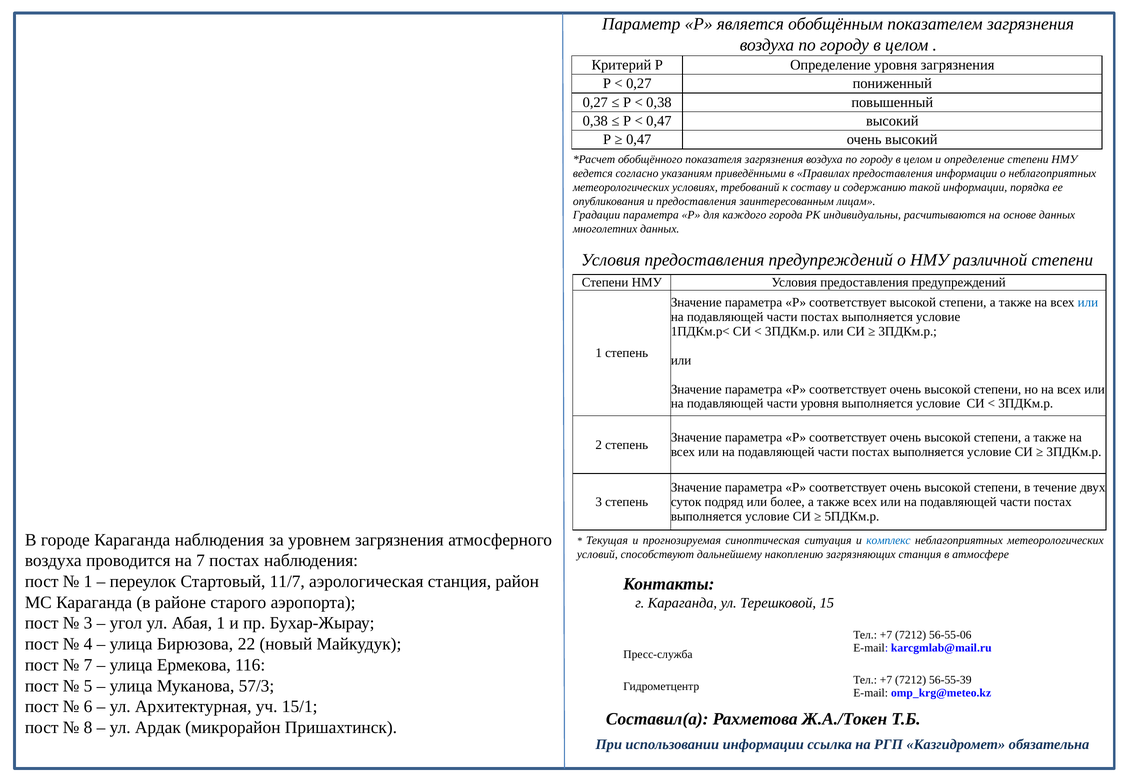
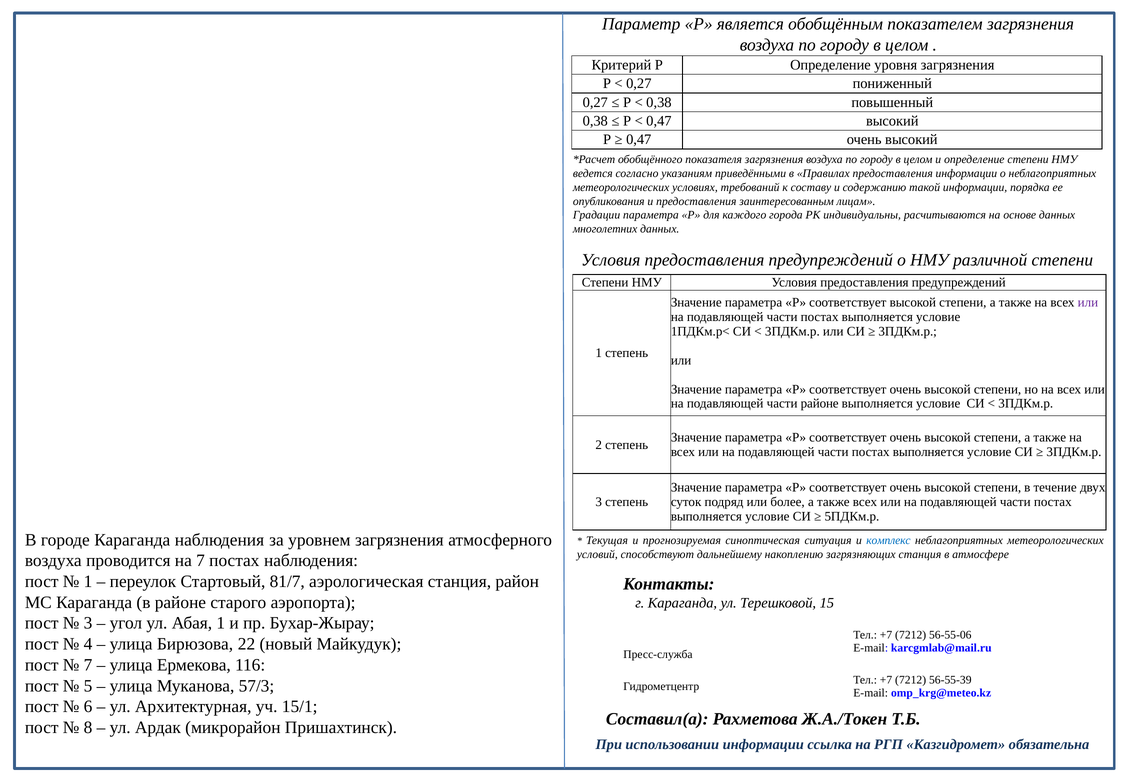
или at (1088, 302) colour: blue -> purple
части уровня: уровня -> районе
11/7: 11/7 -> 81/7
